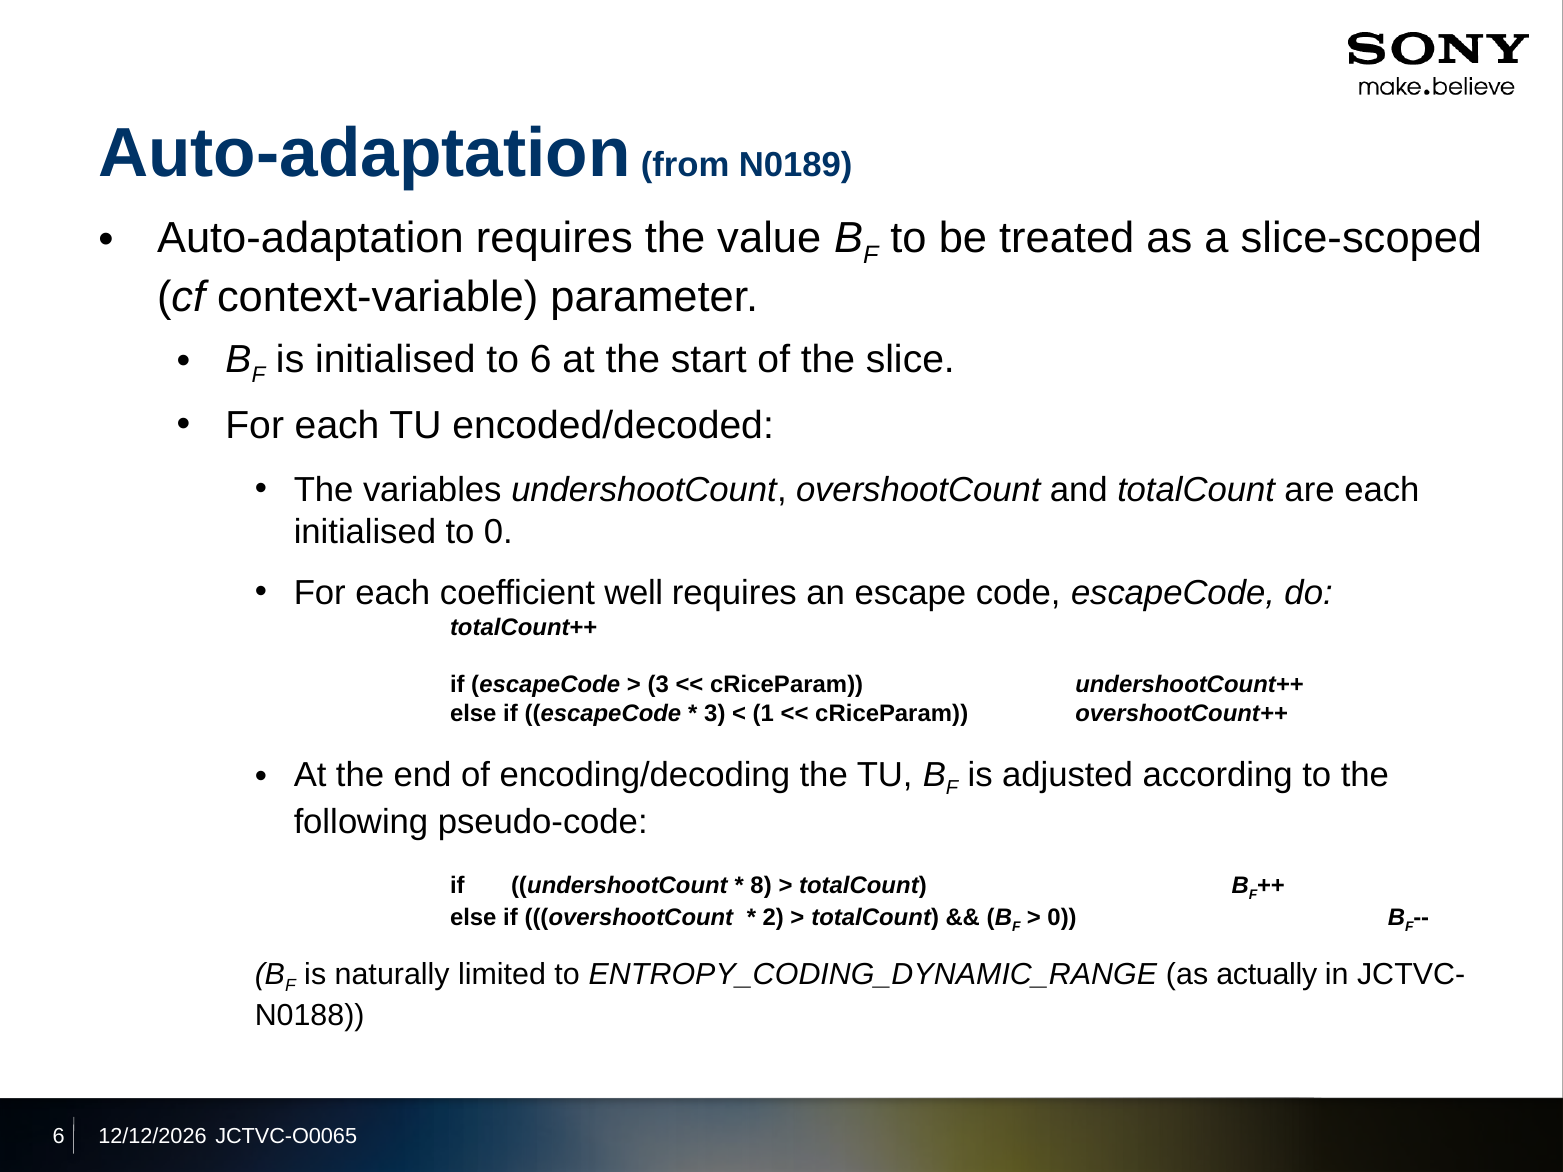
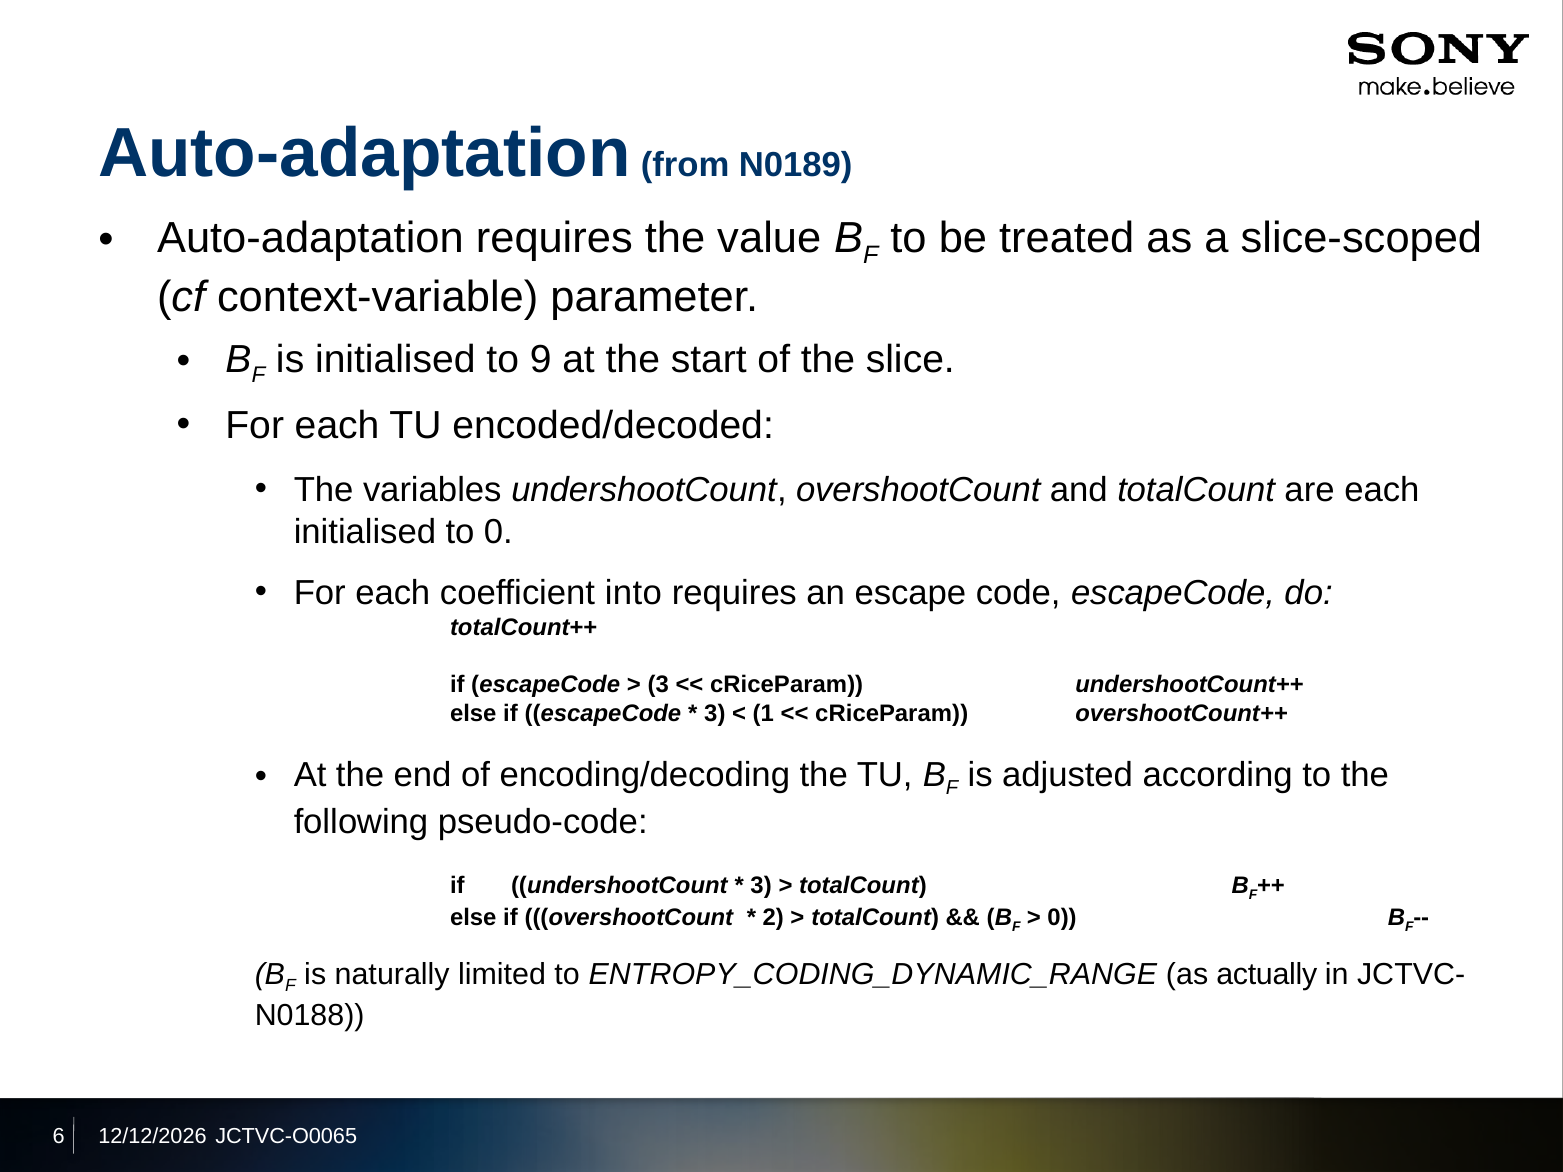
to 6: 6 -> 9
well: well -> into
8 at (761, 885): 8 -> 3
